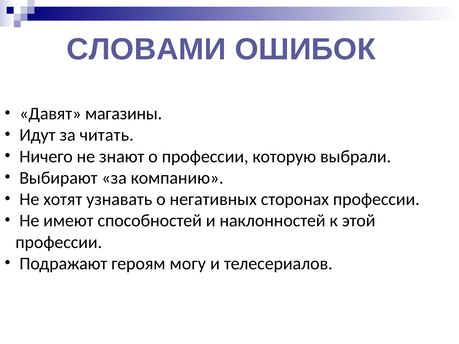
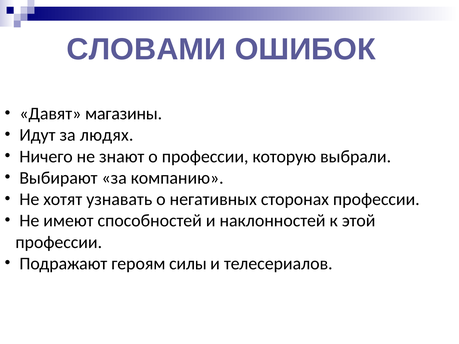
читать: читать -> людях
могу: могу -> силы
